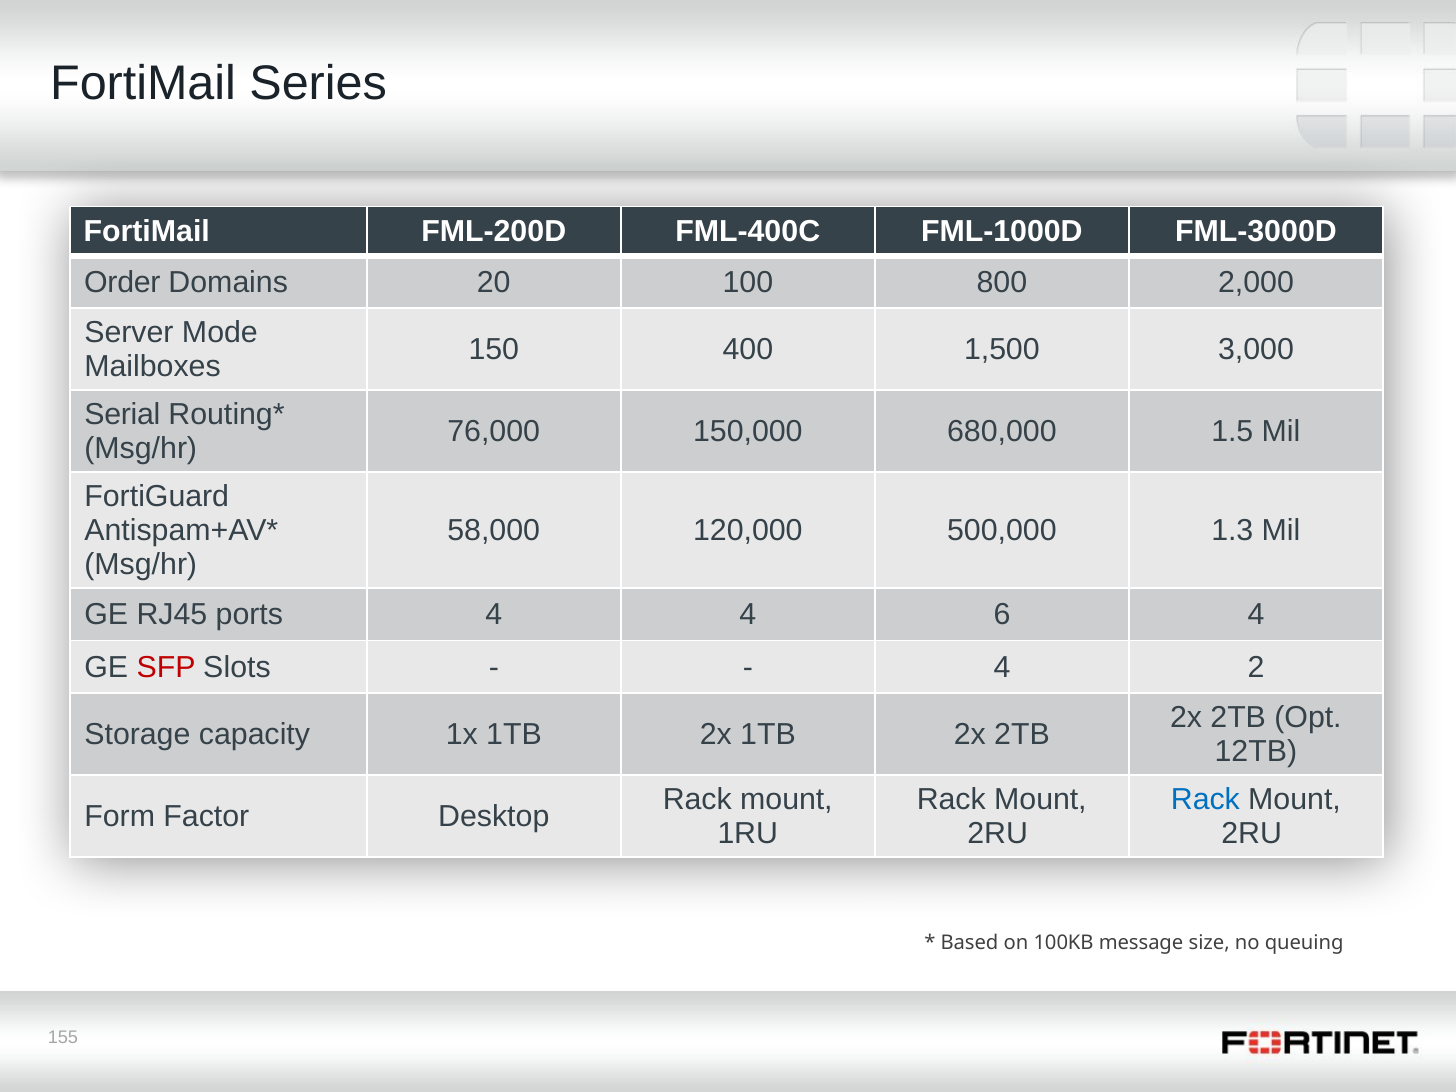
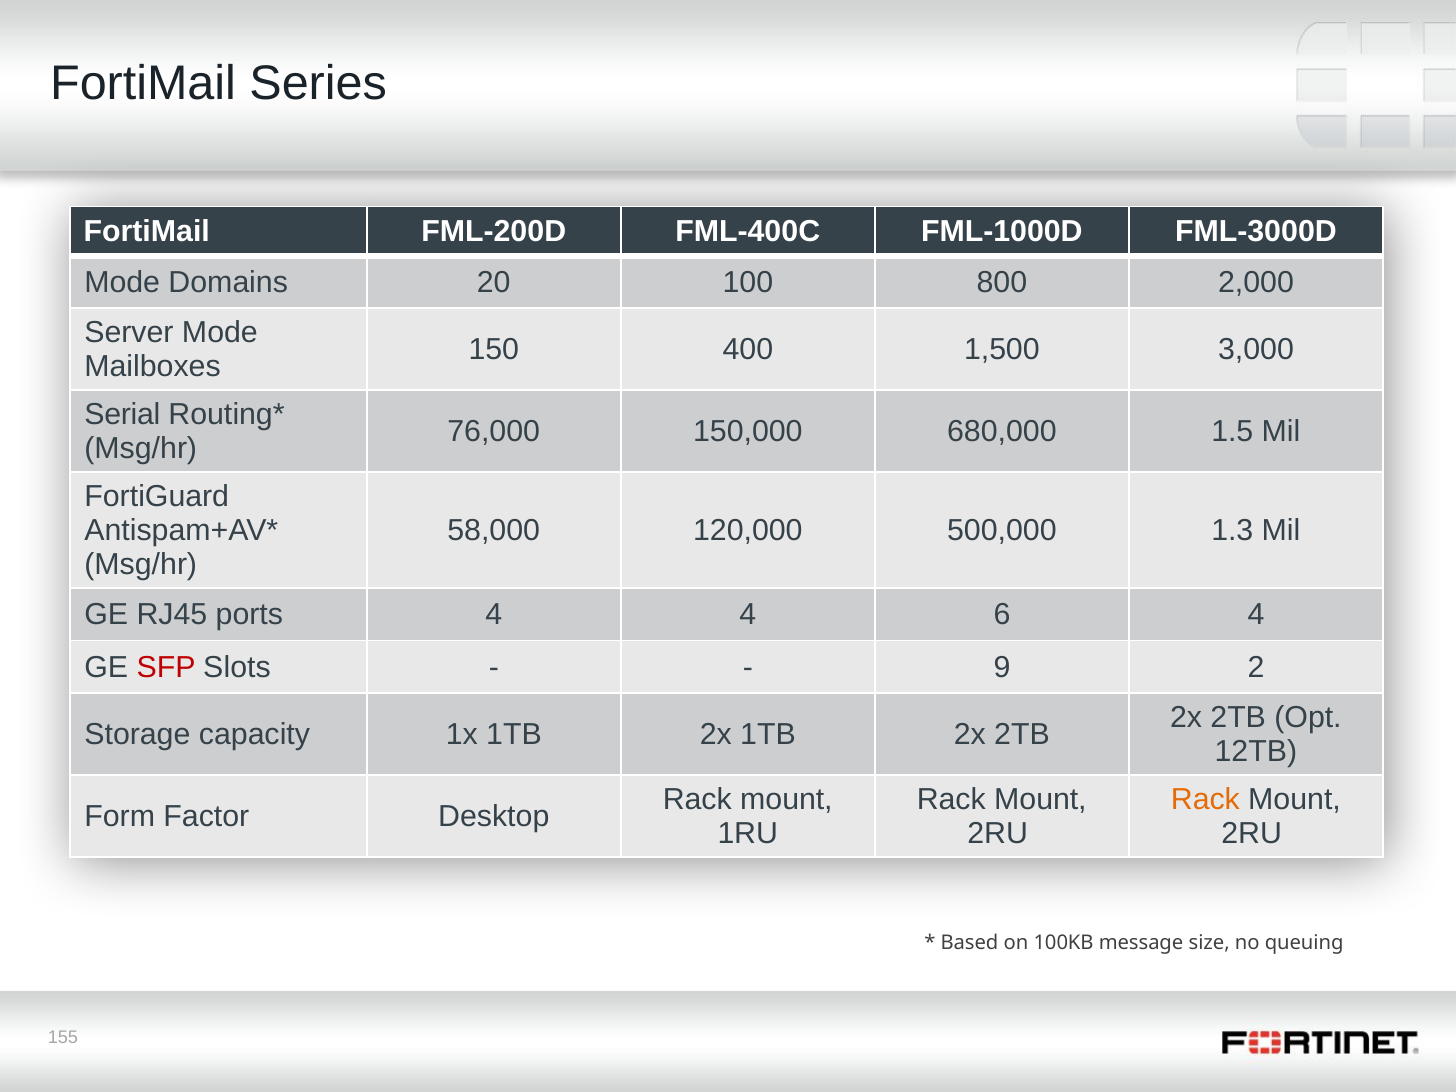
Order at (122, 283): Order -> Mode
4 at (1002, 667): 4 -> 9
Rack at (1205, 800) colour: blue -> orange
